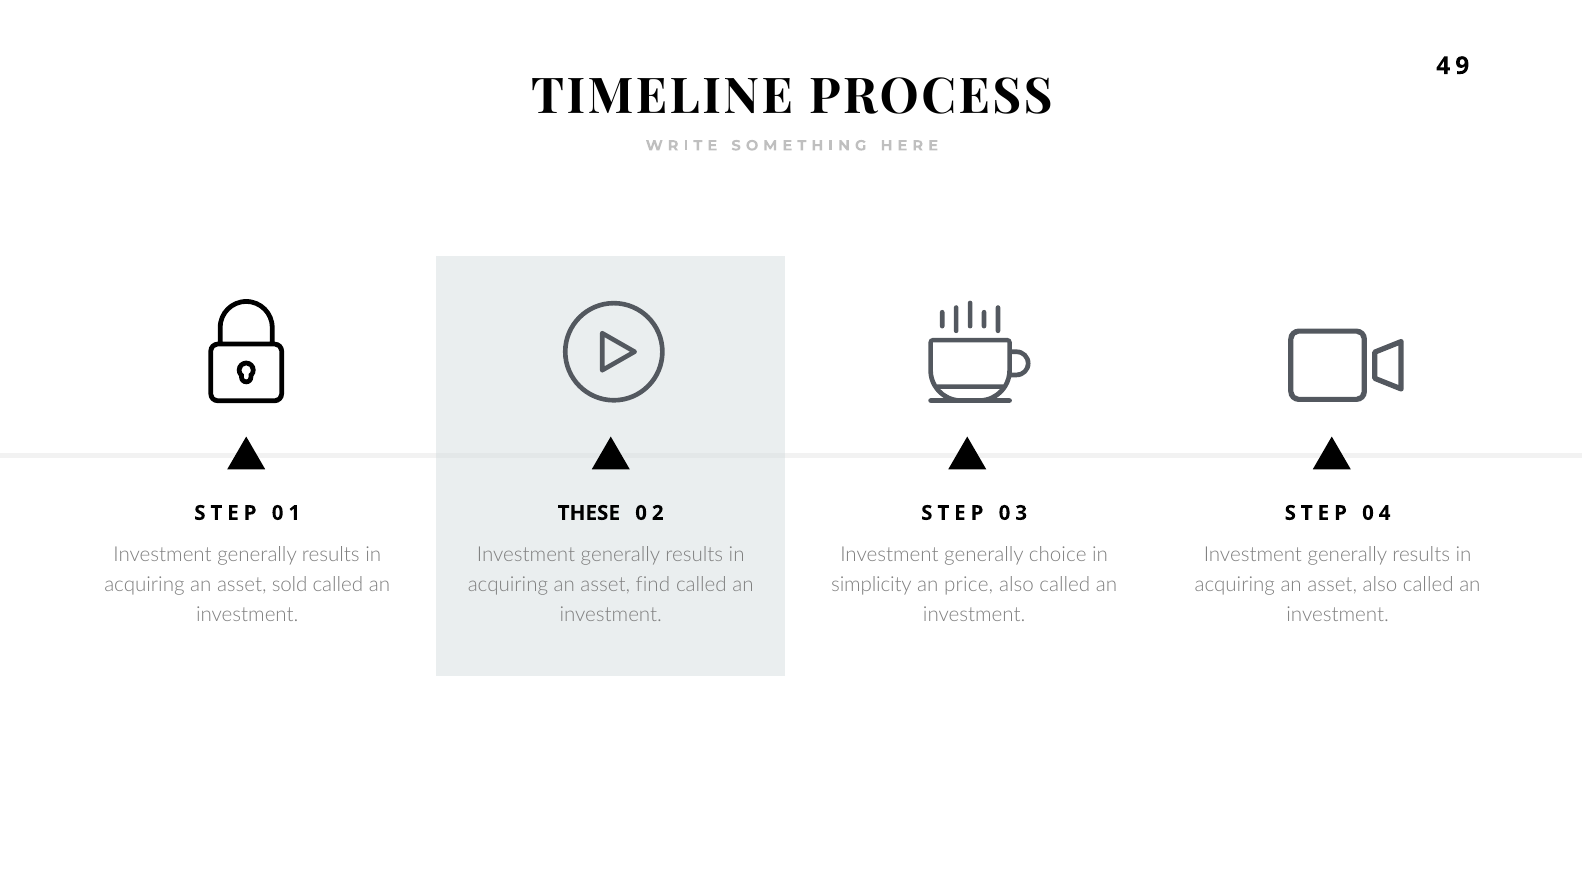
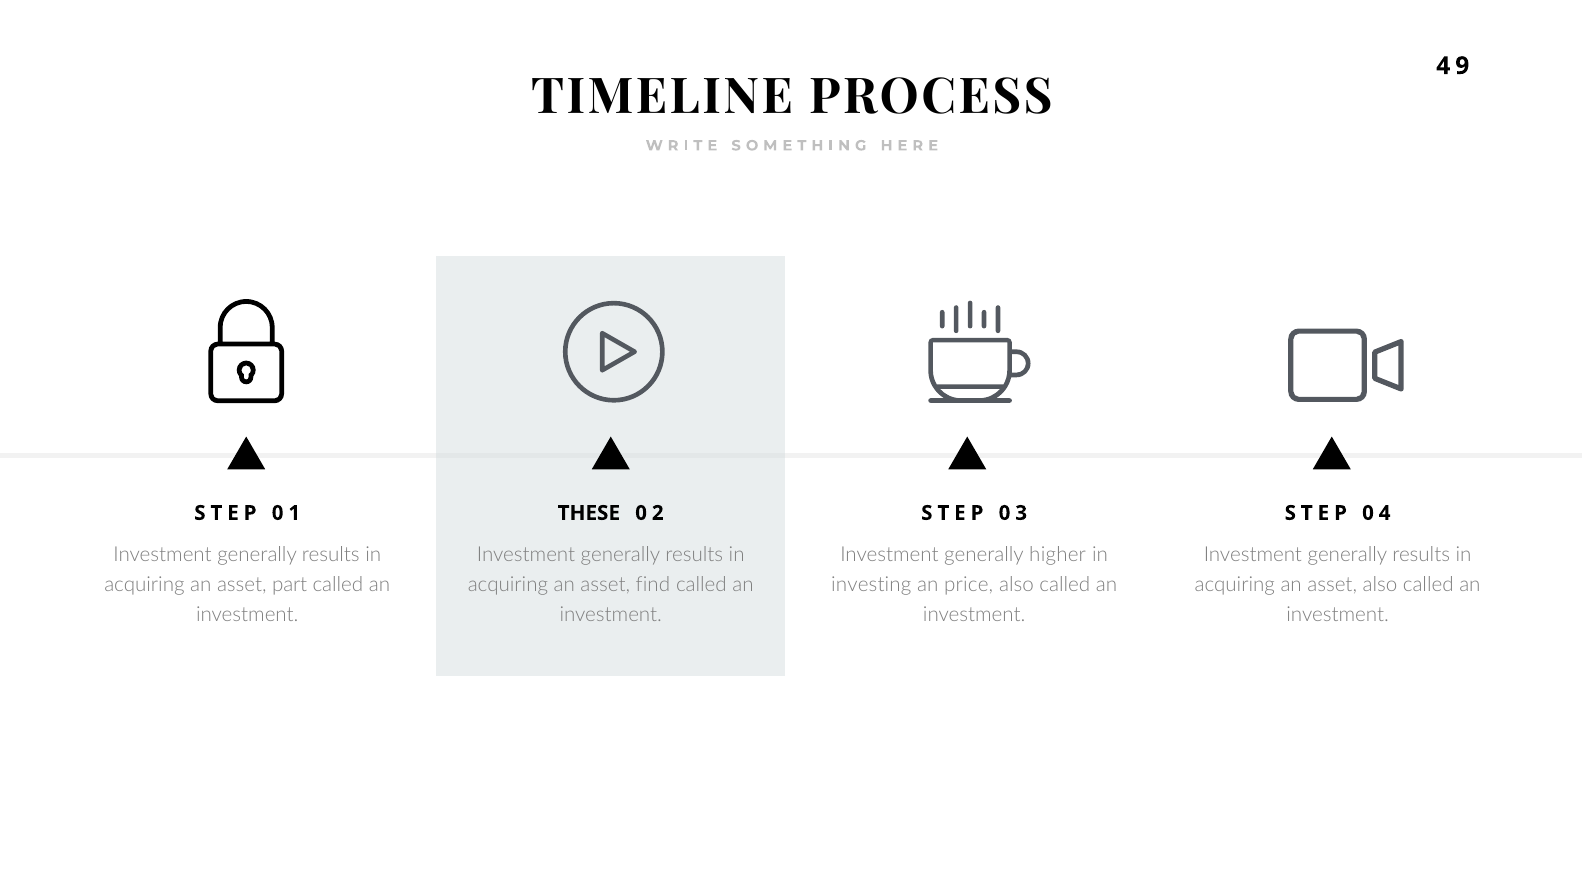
choice: choice -> higher
sold: sold -> part
simplicity: simplicity -> investing
